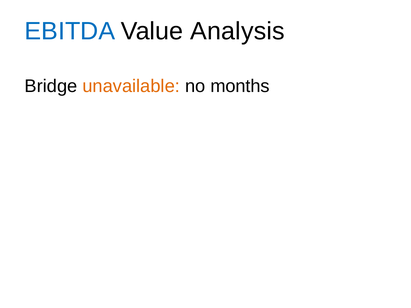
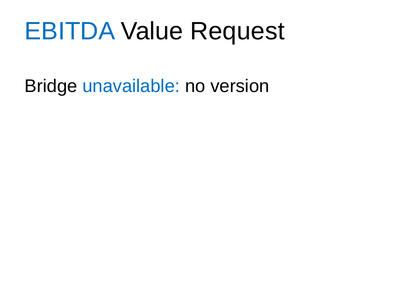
Analysis: Analysis -> Request
unavailable colour: orange -> blue
months: months -> version
